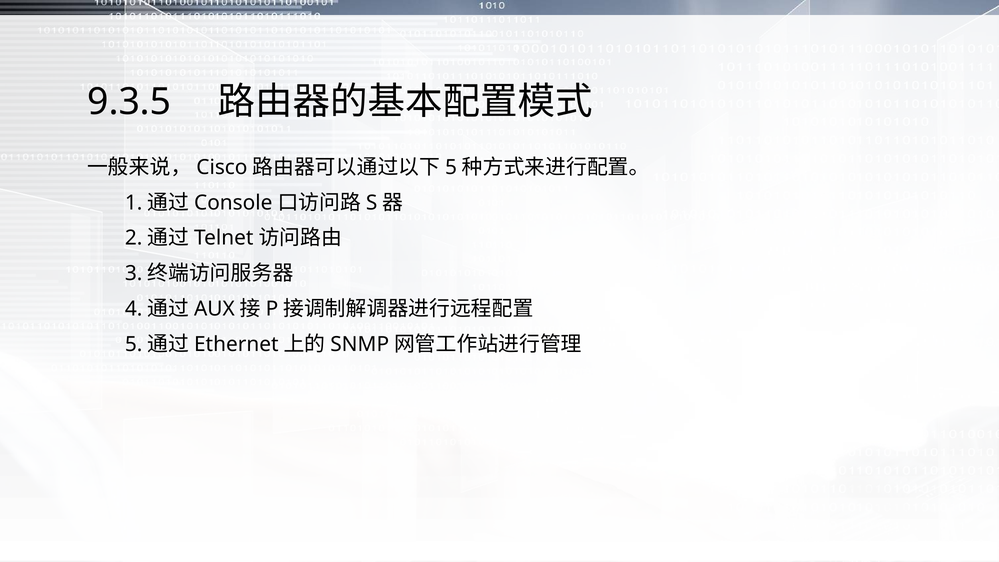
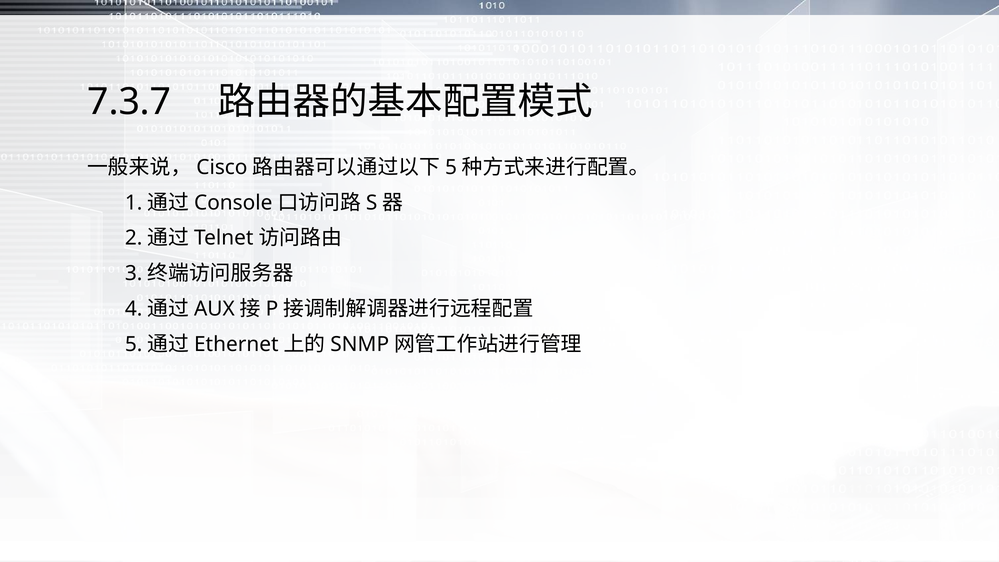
9.3.5: 9.3.5 -> 7.3.7
